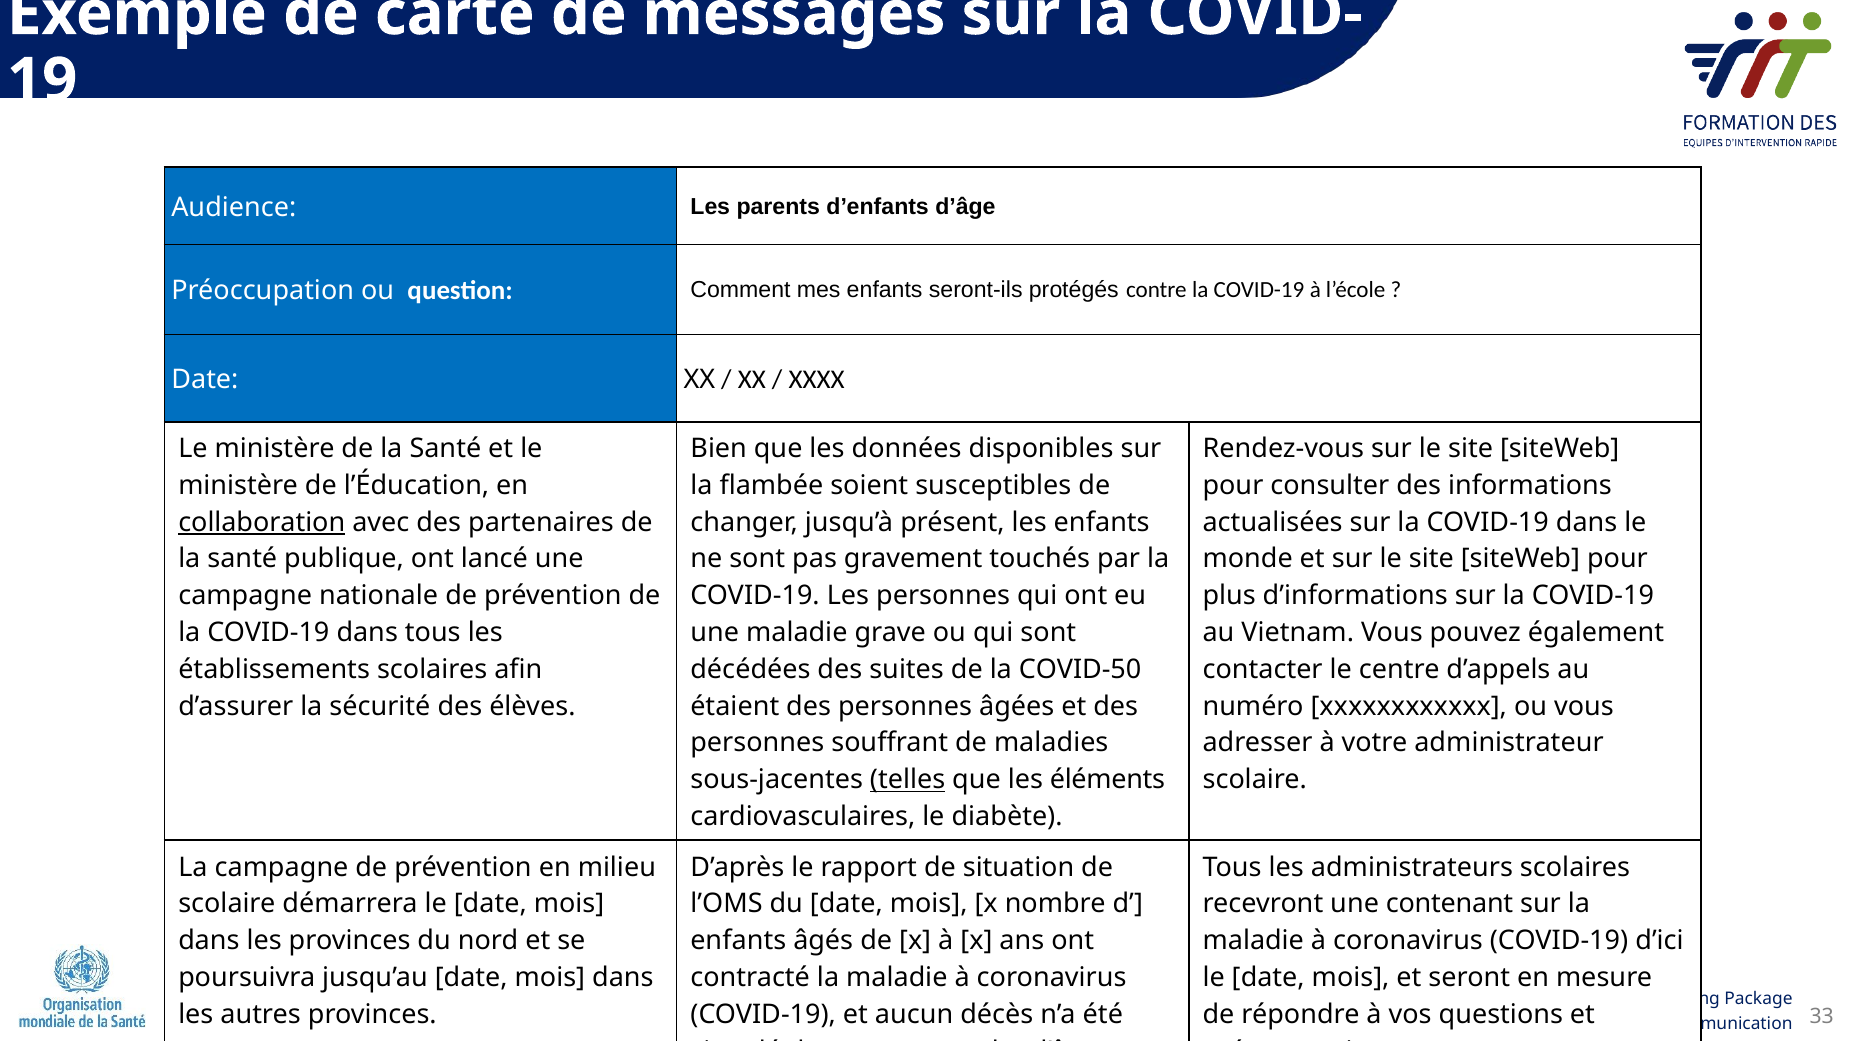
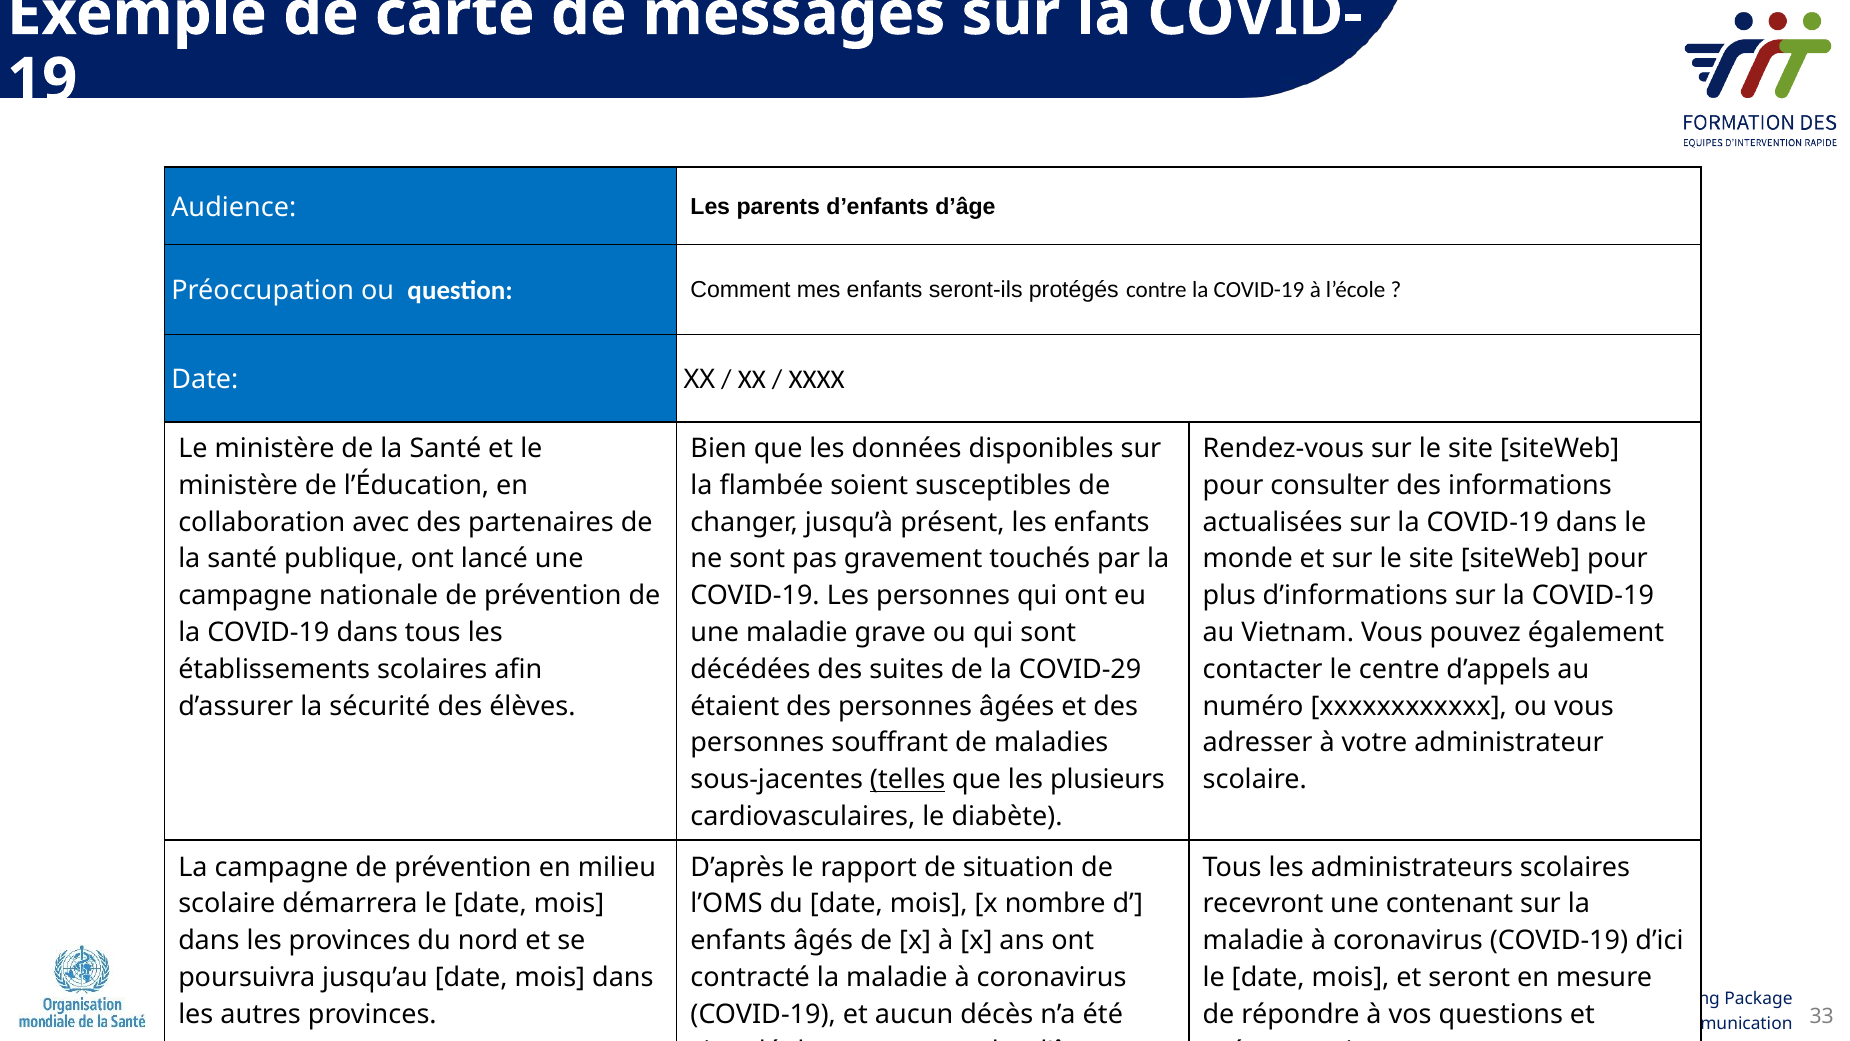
collaboration underline: present -> none
COVID-50: COVID-50 -> COVID-29
éléments: éléments -> plusieurs
